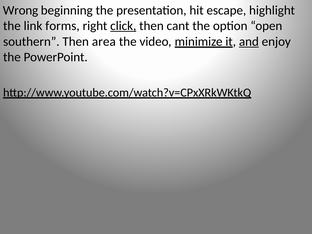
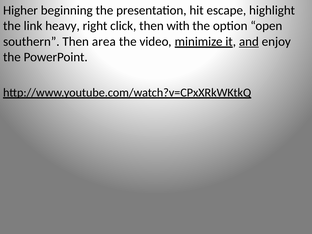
Wrong: Wrong -> Higher
forms: forms -> heavy
click underline: present -> none
cant: cant -> with
